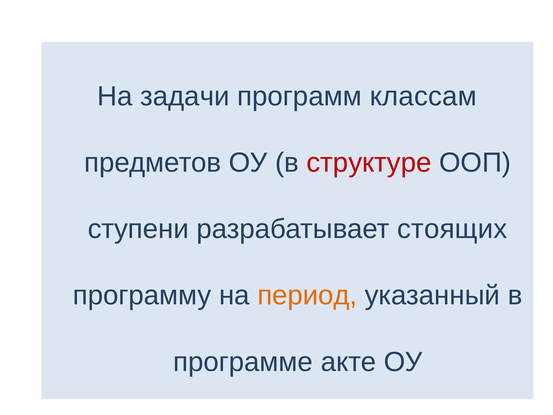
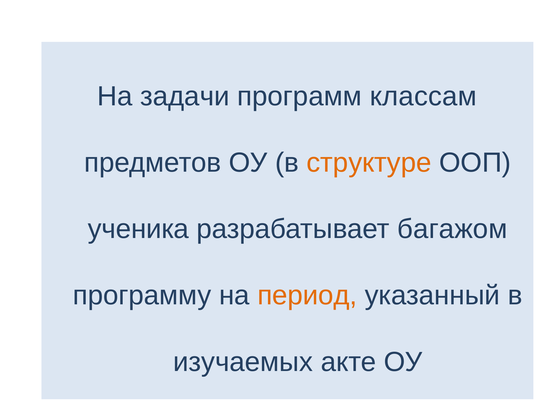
структуре colour: red -> orange
ступени: ступени -> ученика
стоящих: стоящих -> багажом
программе: программе -> изучаемых
